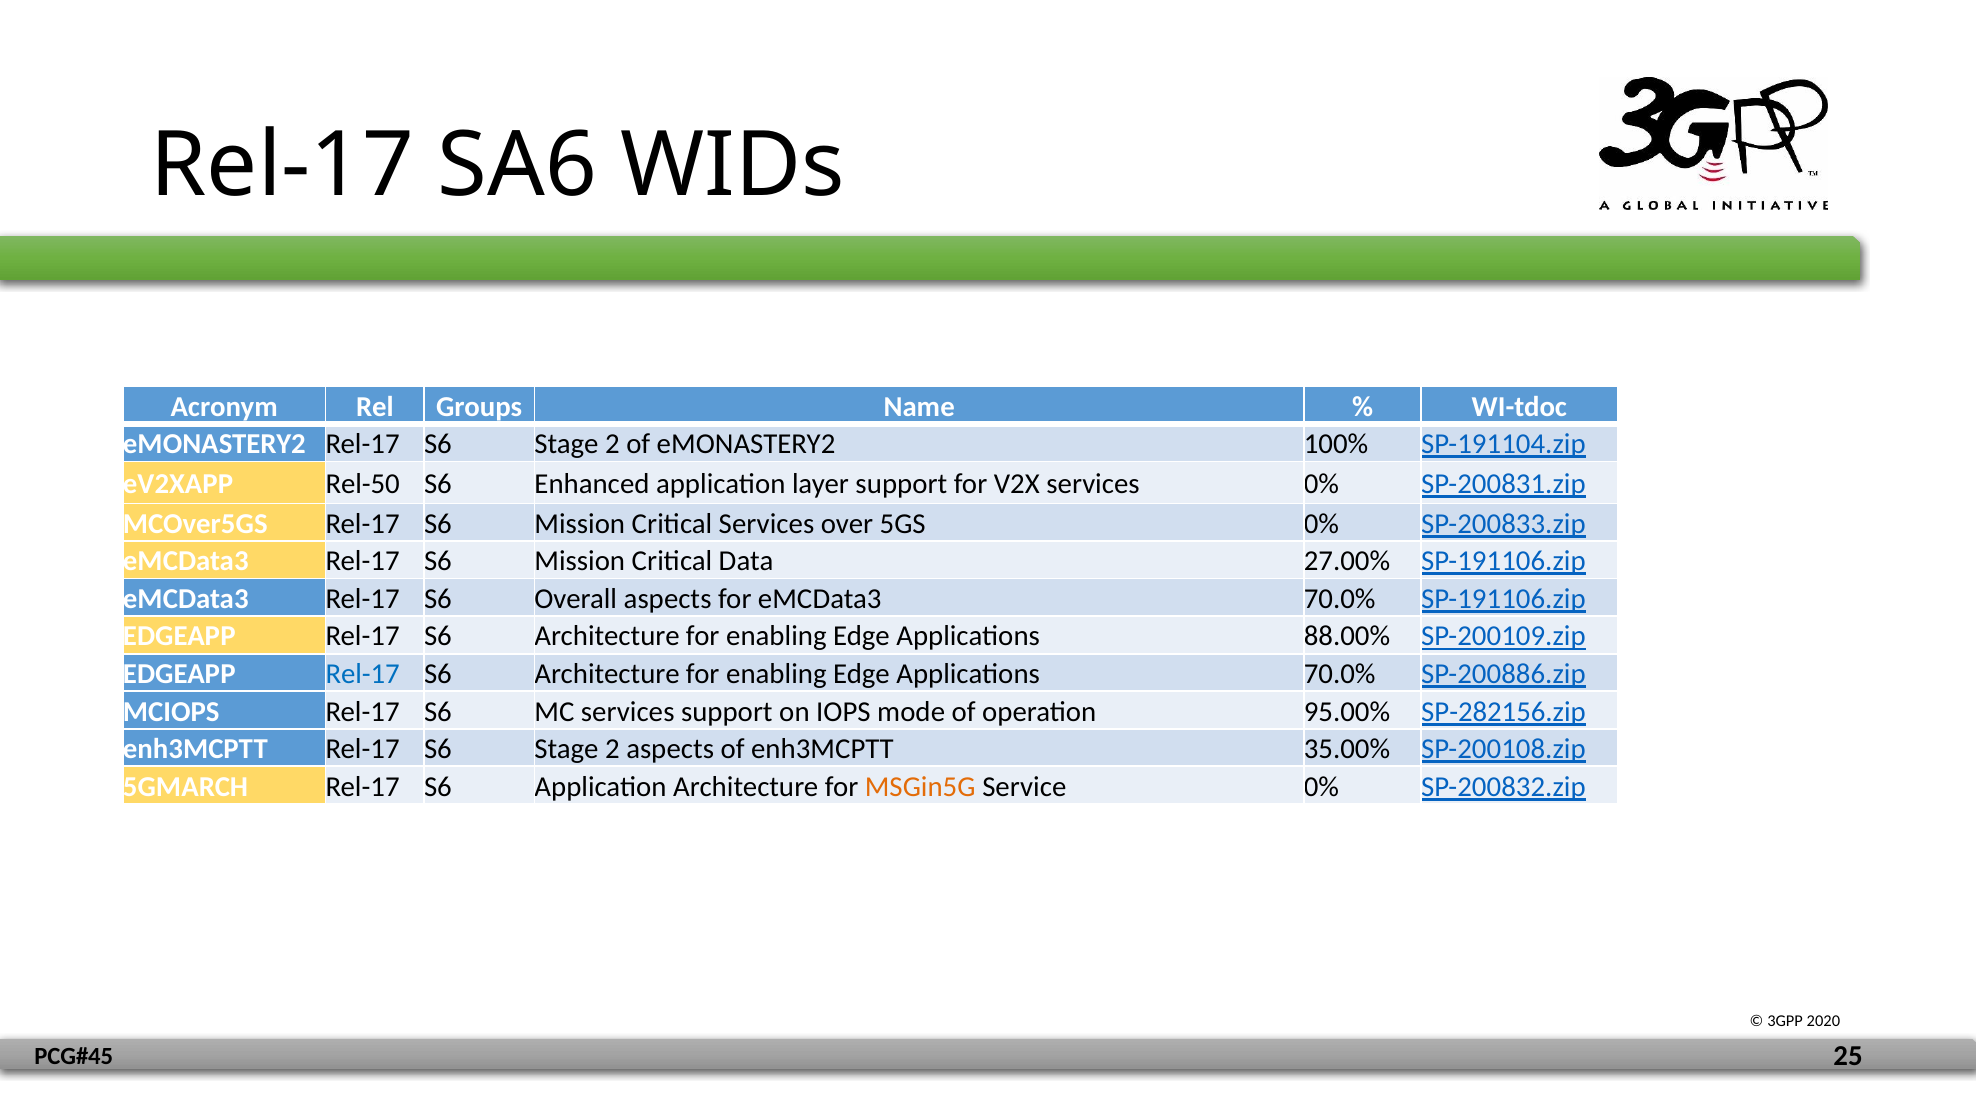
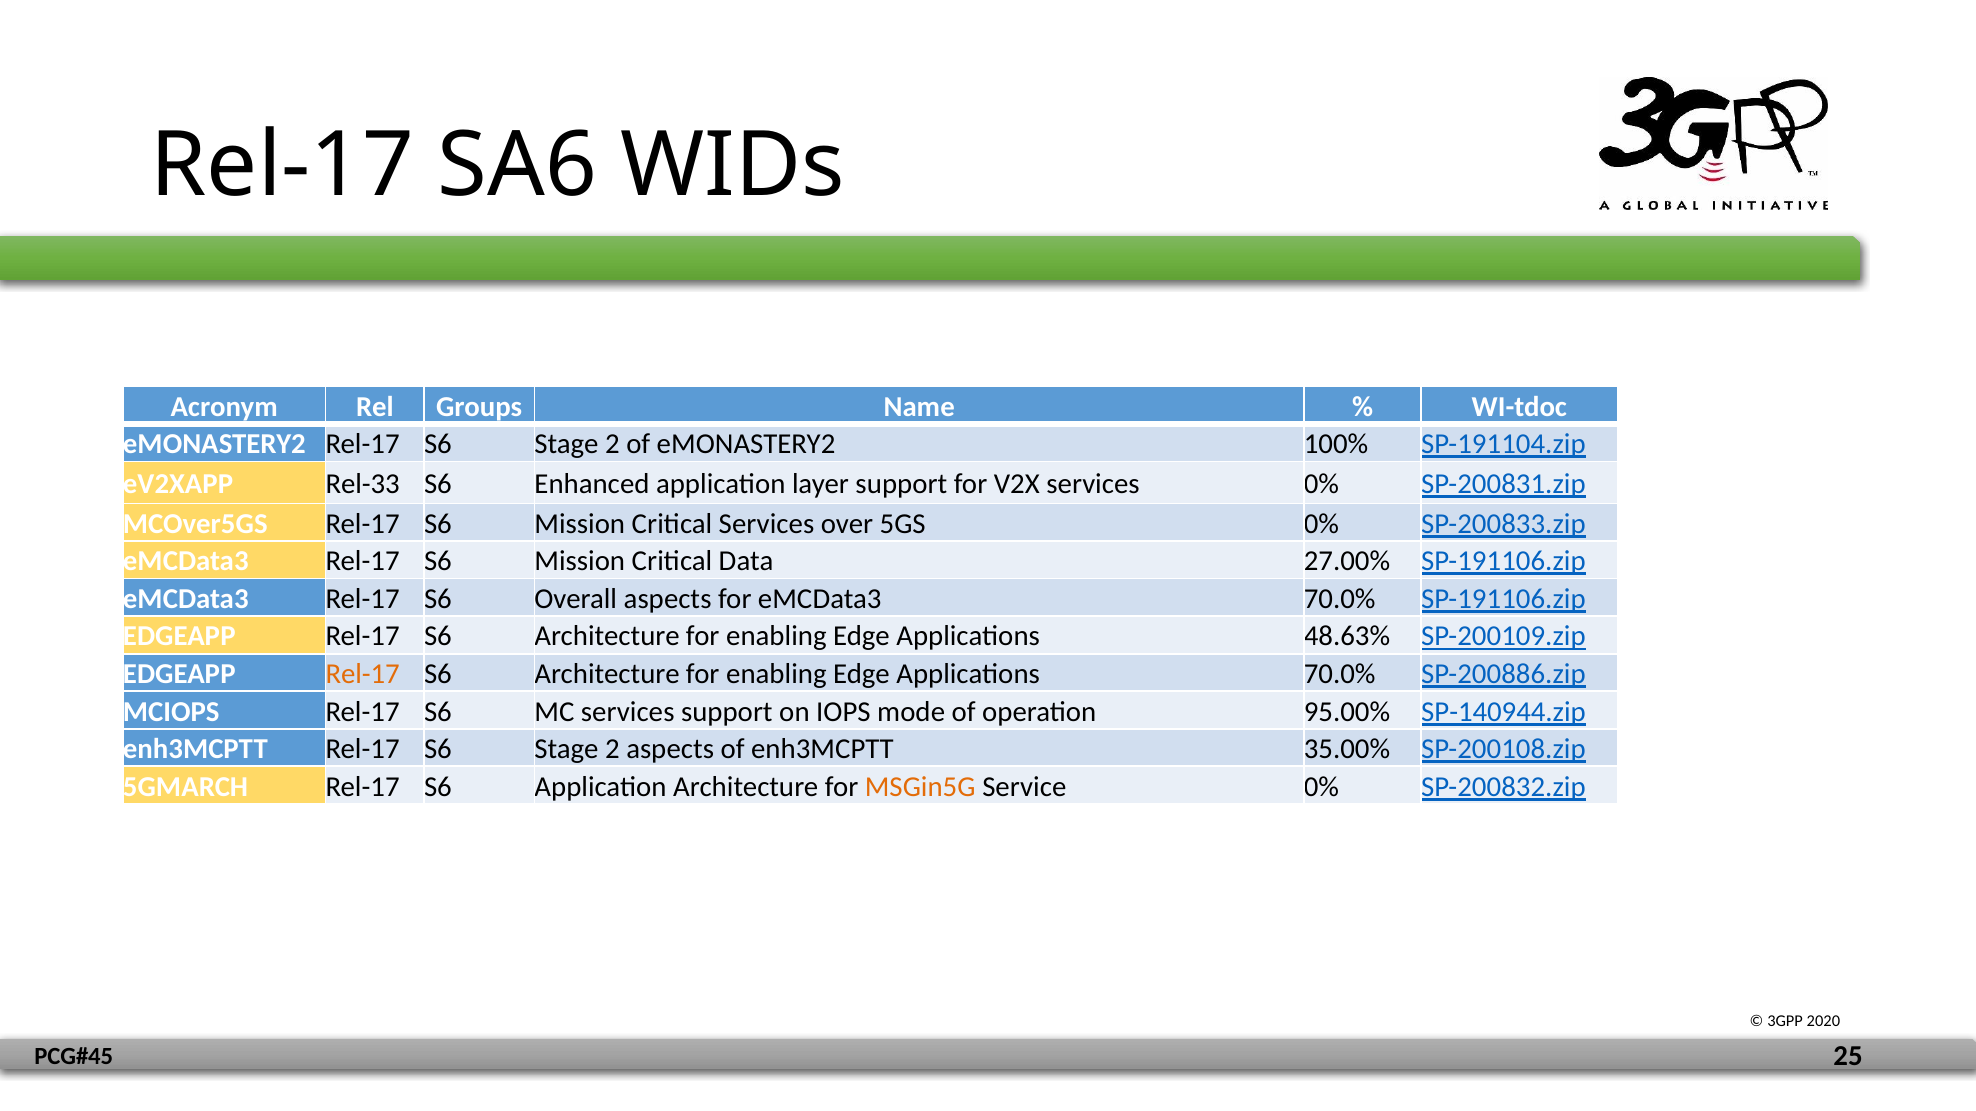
Rel-50: Rel-50 -> Rel-33
88.00%: 88.00% -> 48.63%
Rel-17 at (363, 674) colour: blue -> orange
SP-282156.zip: SP-282156.zip -> SP-140944.zip
